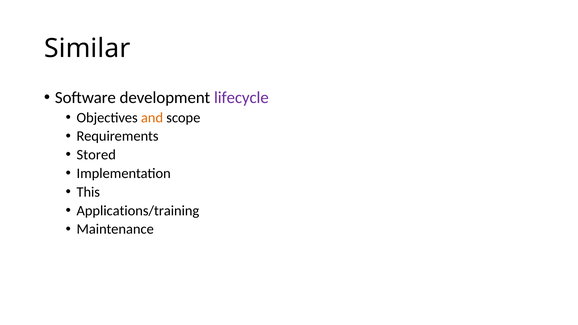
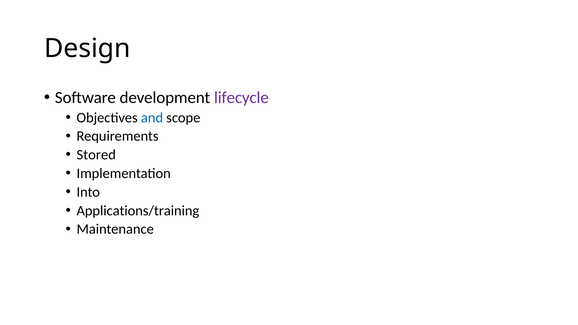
Similar: Similar -> Design
and colour: orange -> blue
This: This -> Into
